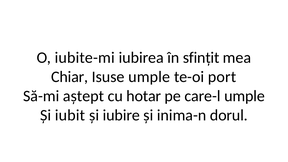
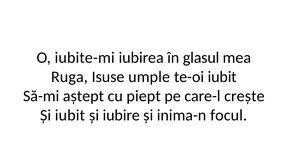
sfințit: sfințit -> glasul
Chiar: Chiar -> Ruga
te-oi port: port -> iubit
hotar: hotar -> piept
care-l umple: umple -> crește
dorul: dorul -> focul
